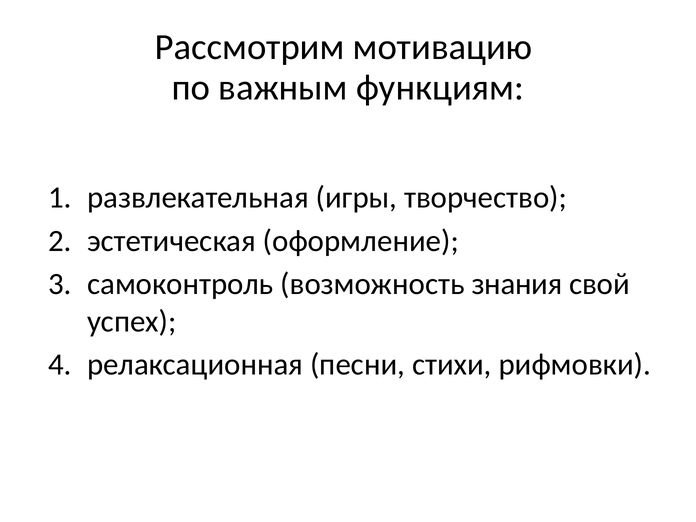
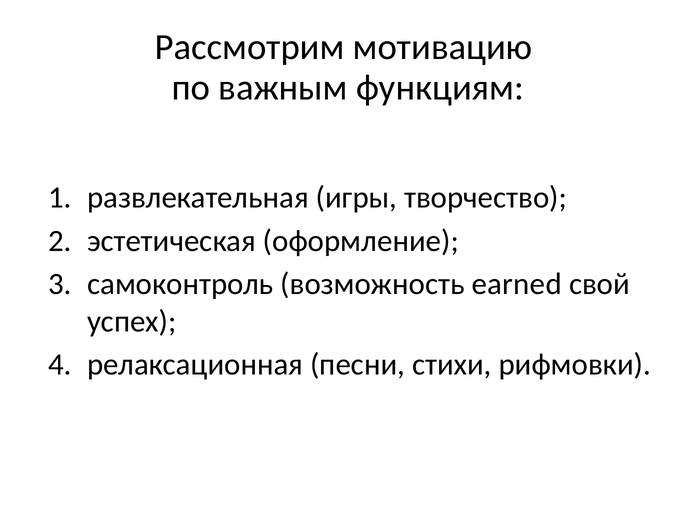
знания: знания -> earned
